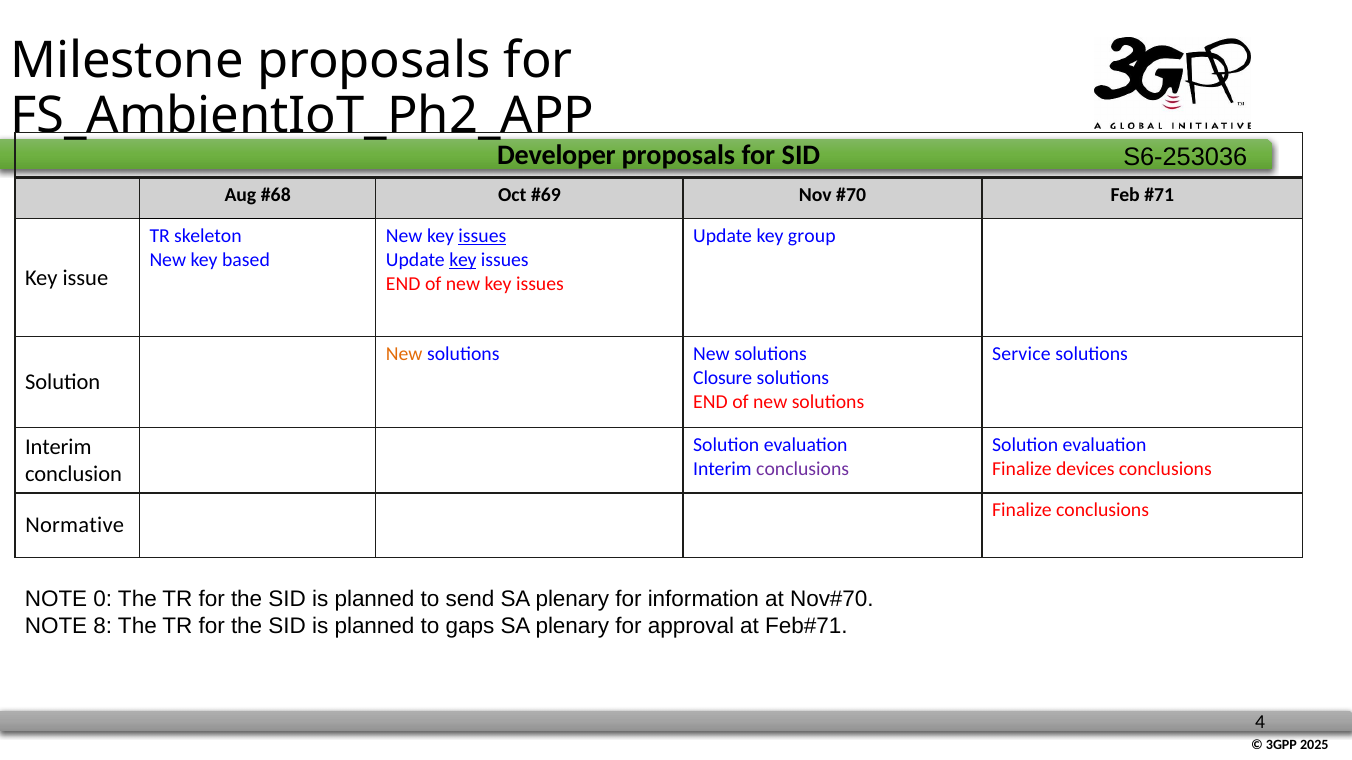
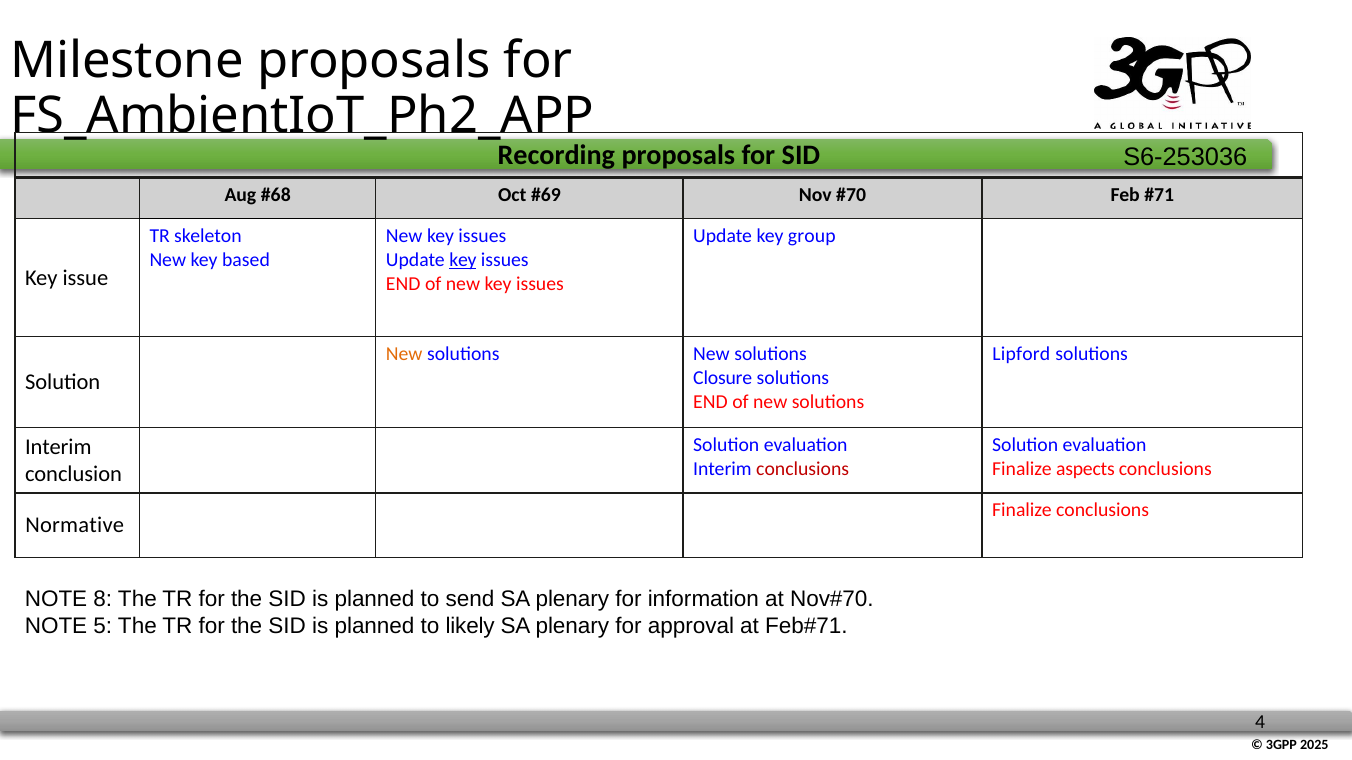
Developer: Developer -> Recording
issues at (482, 236) underline: present -> none
Service: Service -> Lipford
conclusions at (803, 469) colour: purple -> red
devices: devices -> aspects
0: 0 -> 8
8: 8 -> 5
gaps: gaps -> likely
